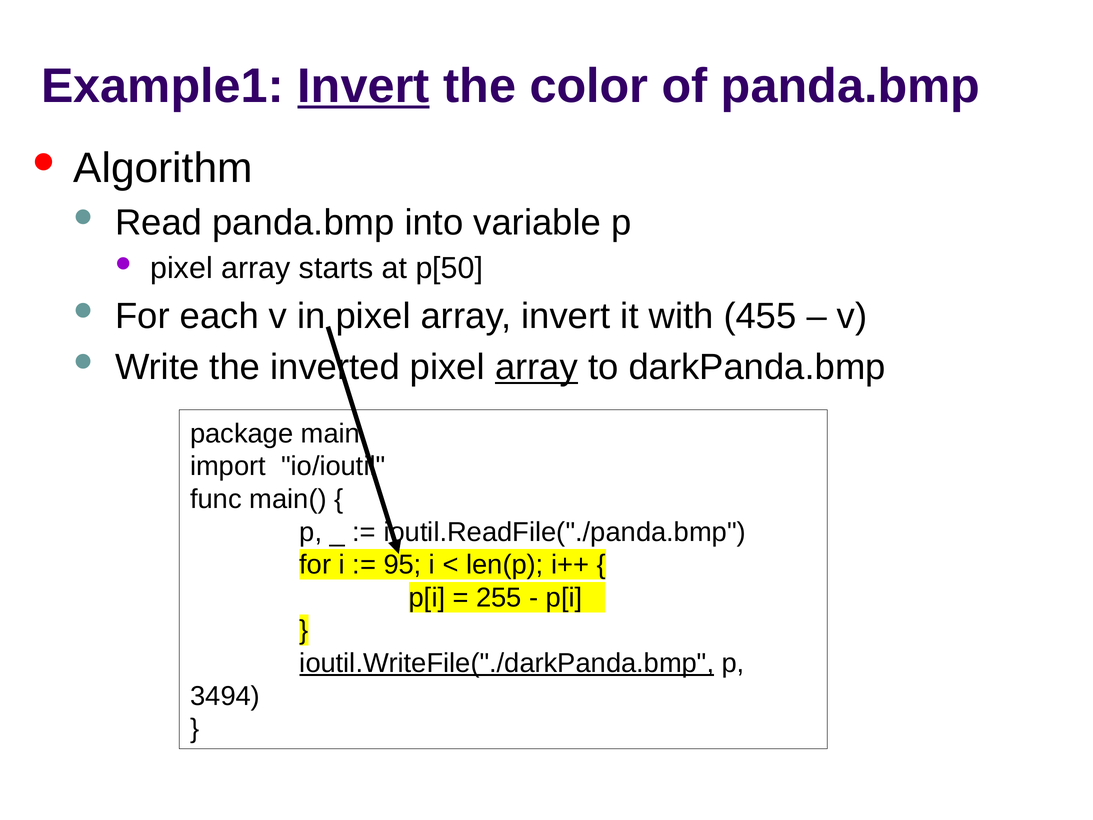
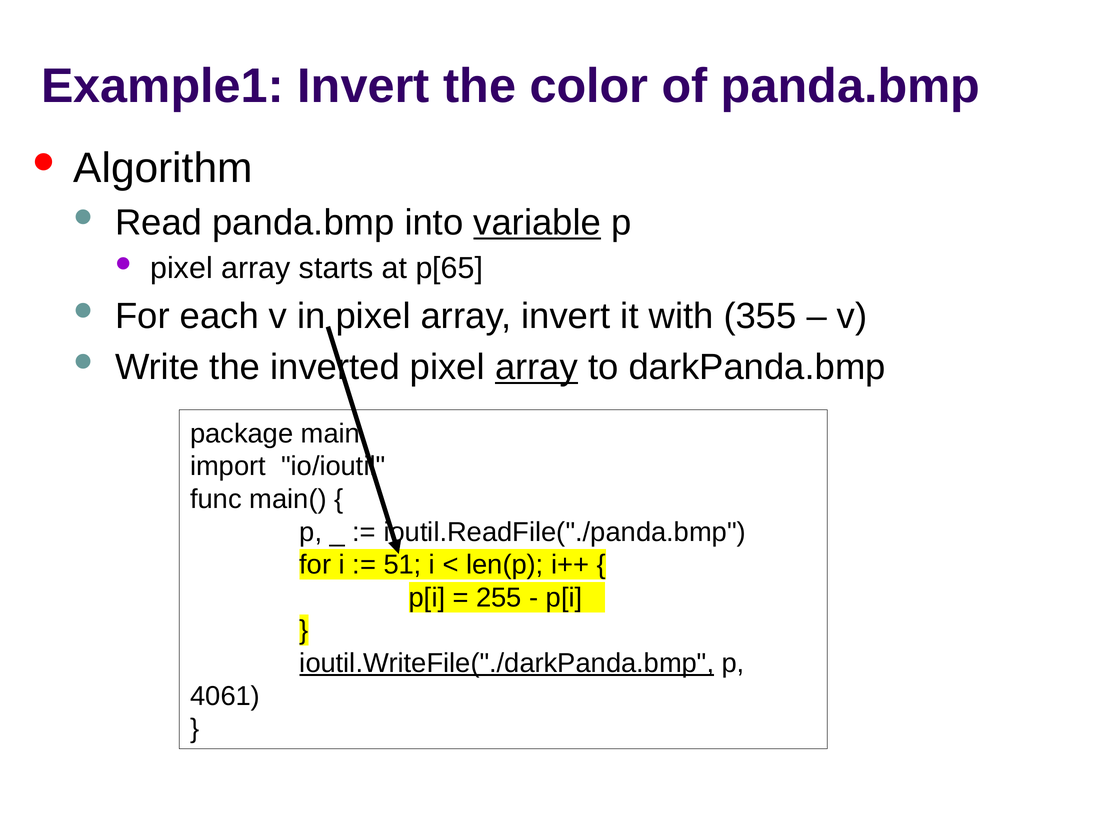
Invert at (364, 86) underline: present -> none
variable underline: none -> present
p[50: p[50 -> p[65
455: 455 -> 355
95: 95 -> 51
3494: 3494 -> 4061
